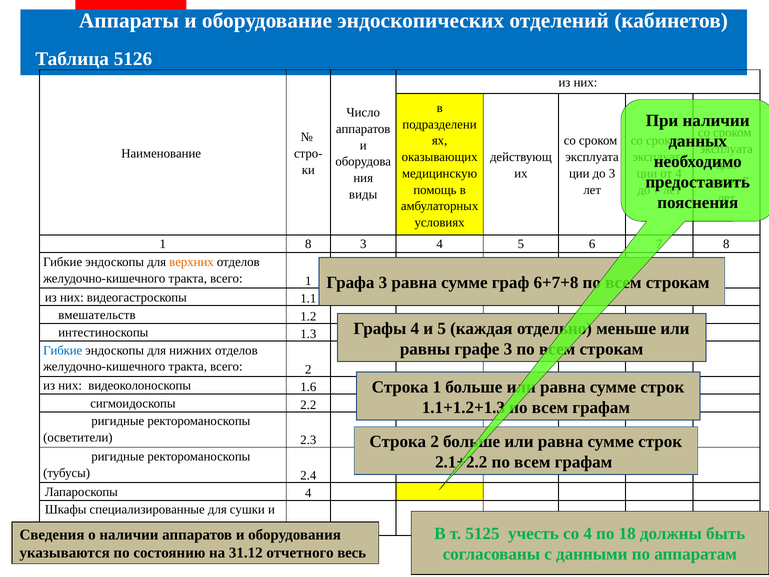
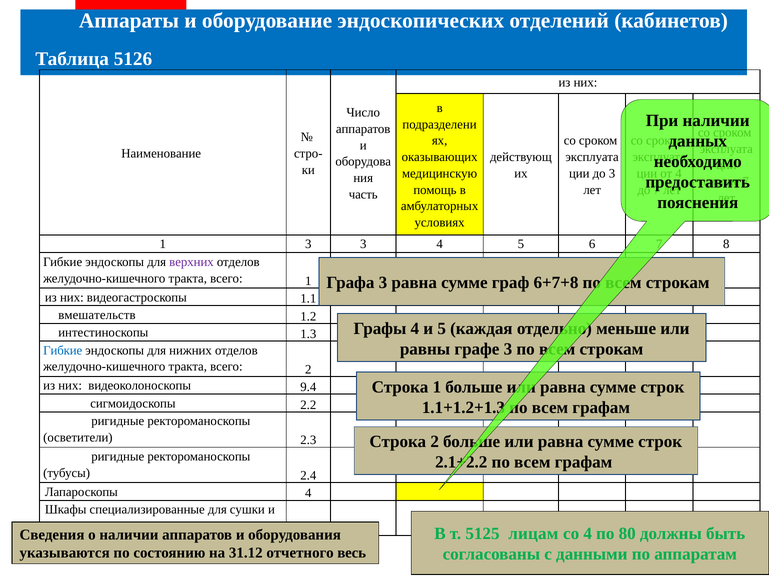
виды: виды -> часть
1 8: 8 -> 3
верхних colour: orange -> purple
1.6: 1.6 -> 9.4
учесть: учесть -> лицам
18: 18 -> 80
